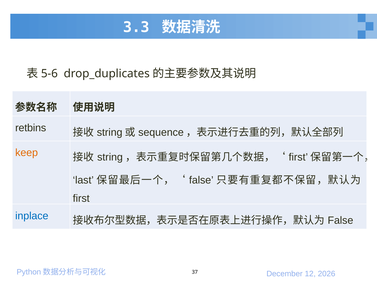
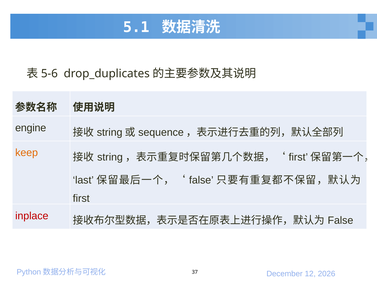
3.3: 3.3 -> 5.1
retbins: retbins -> engine
inplace colour: blue -> red
